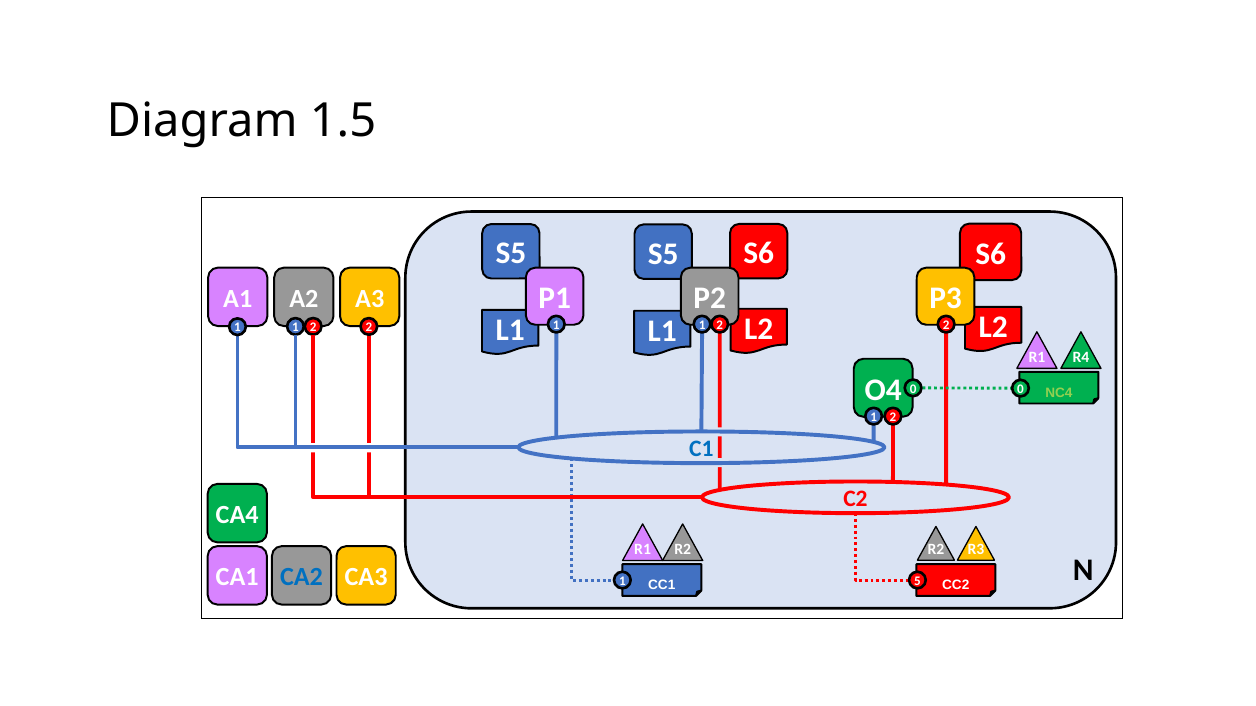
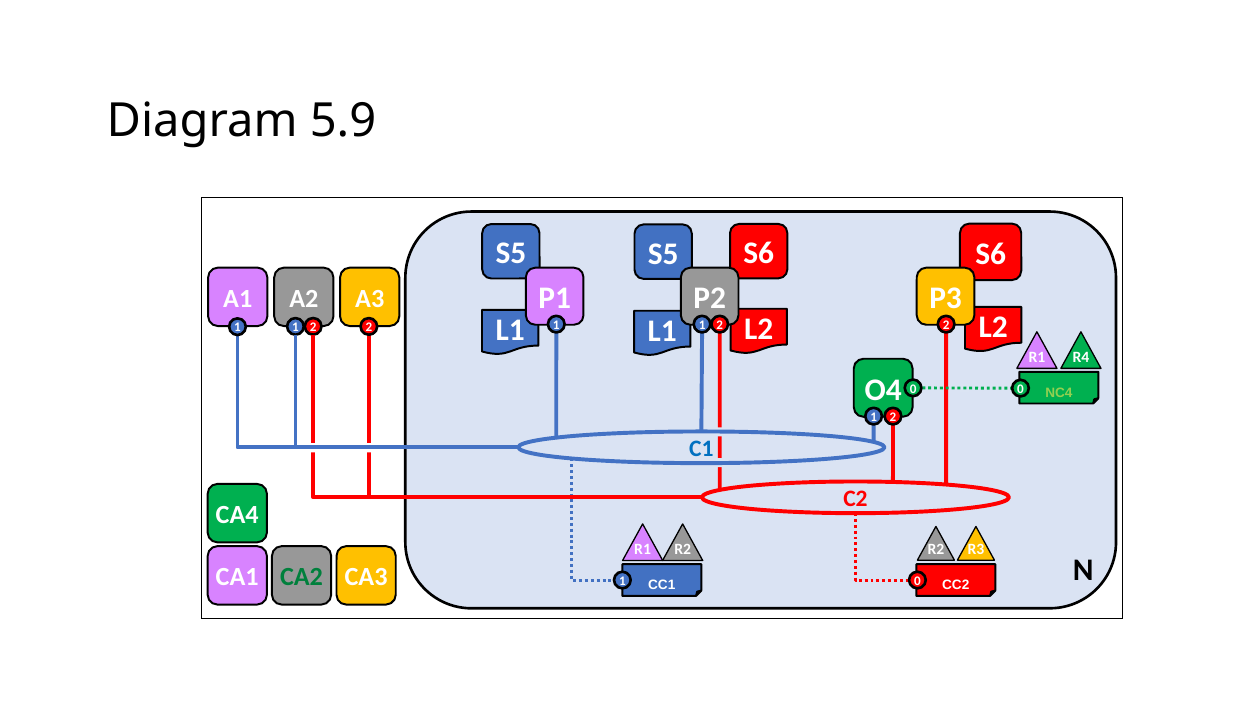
1.5: 1.5 -> 5.9
CA2 colour: blue -> green
1 5: 5 -> 0
